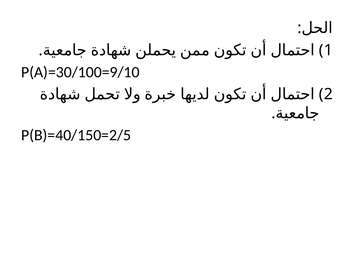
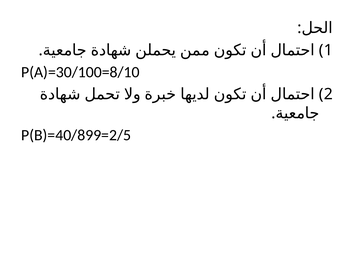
P(A)=30/100=9/10: P(A)=30/100=9/10 -> P(A)=30/100=8/10
P(B)=40/150=2/5: P(B)=40/150=2/5 -> P(B)=40/899=2/5
